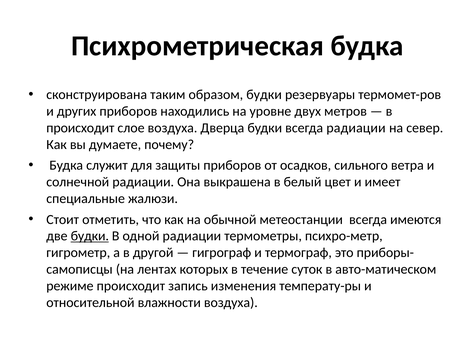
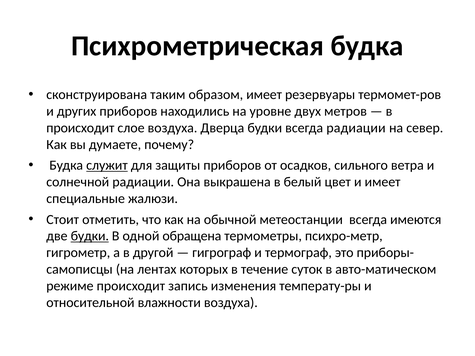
образом будки: будки -> имеет
служит underline: none -> present
одной радиации: радиации -> обращена
